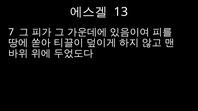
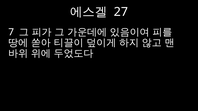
13: 13 -> 27
